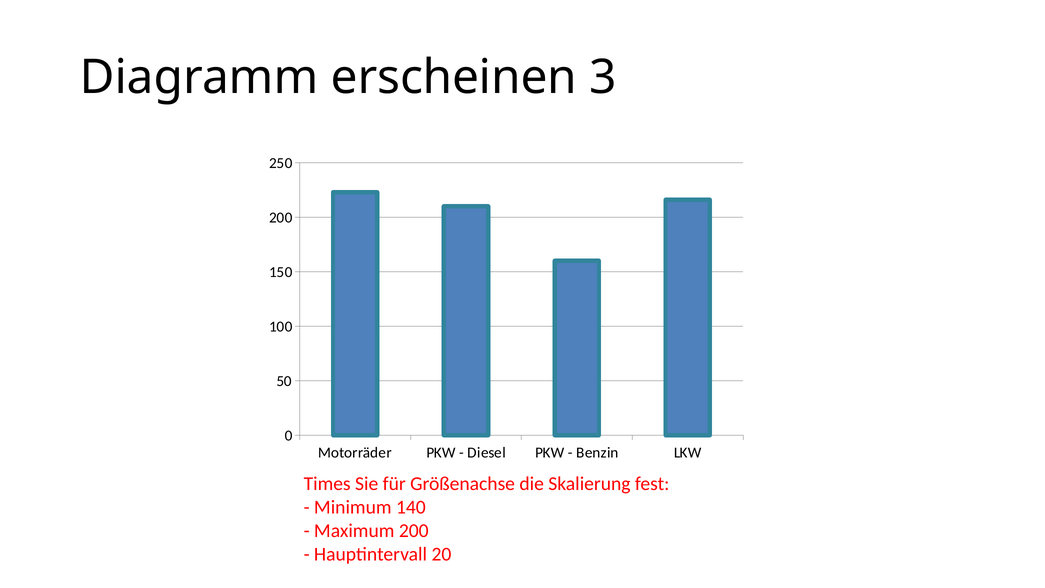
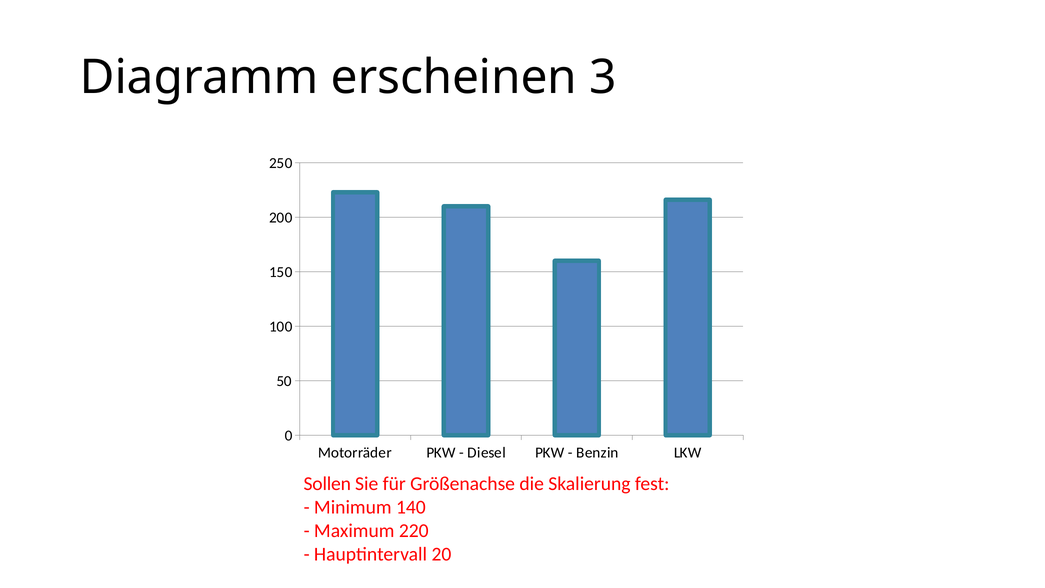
Times: Times -> Sollen
Maximum 200: 200 -> 220
